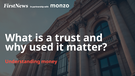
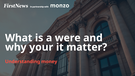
trust: trust -> were
used: used -> your
